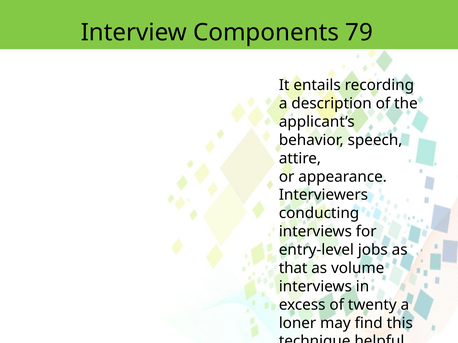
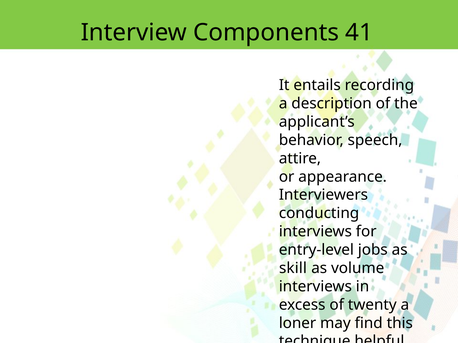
79: 79 -> 41
that: that -> skill
